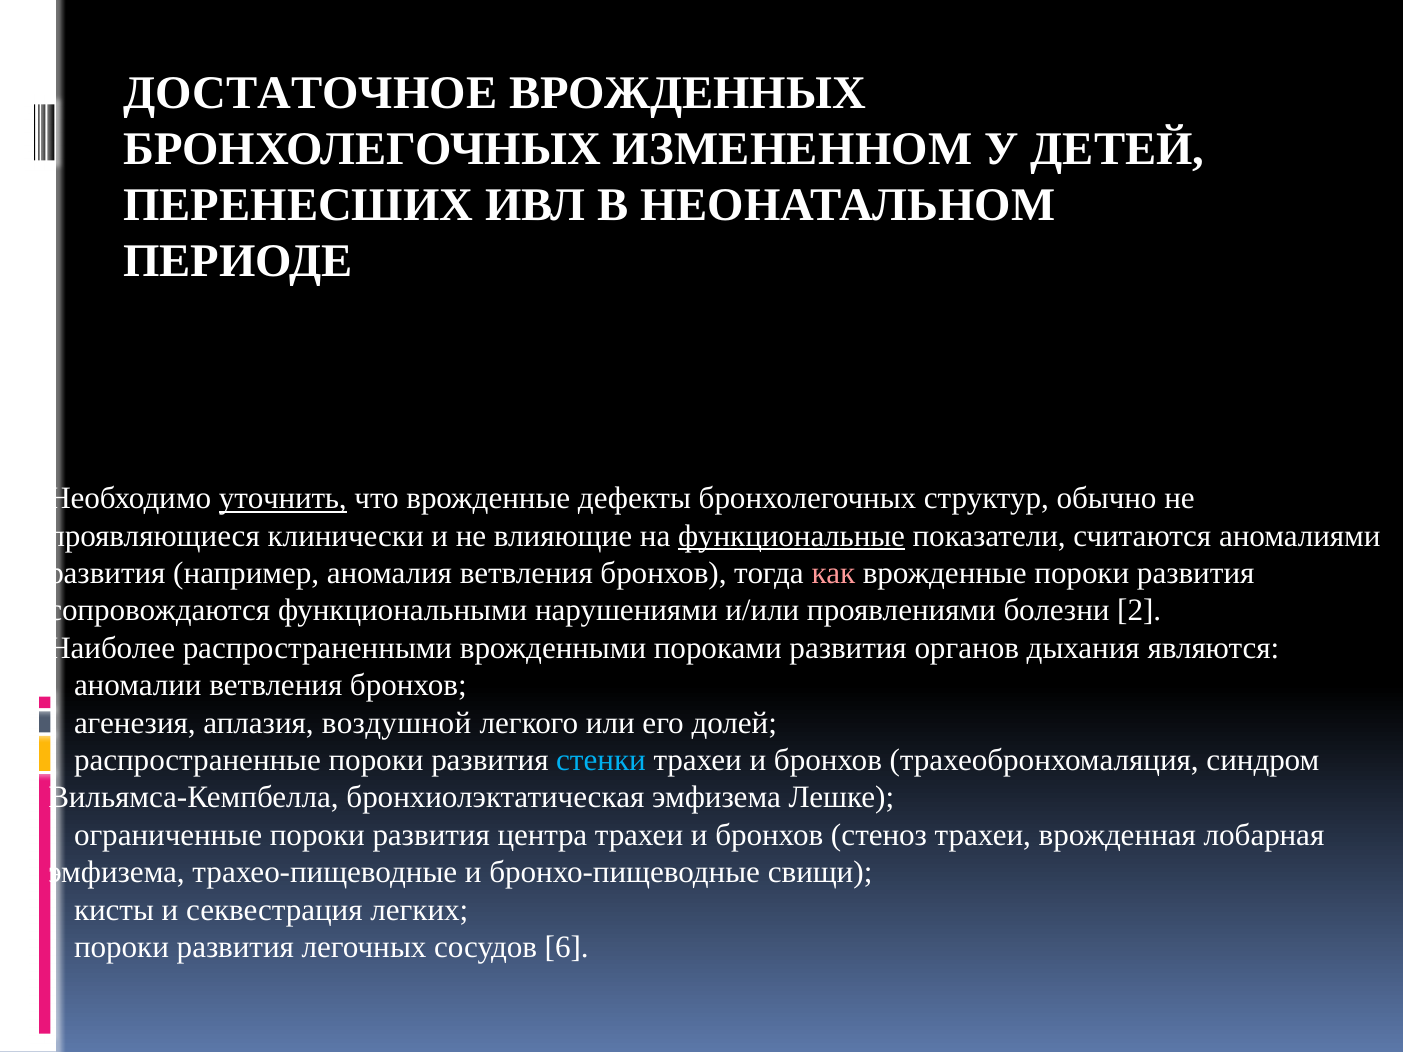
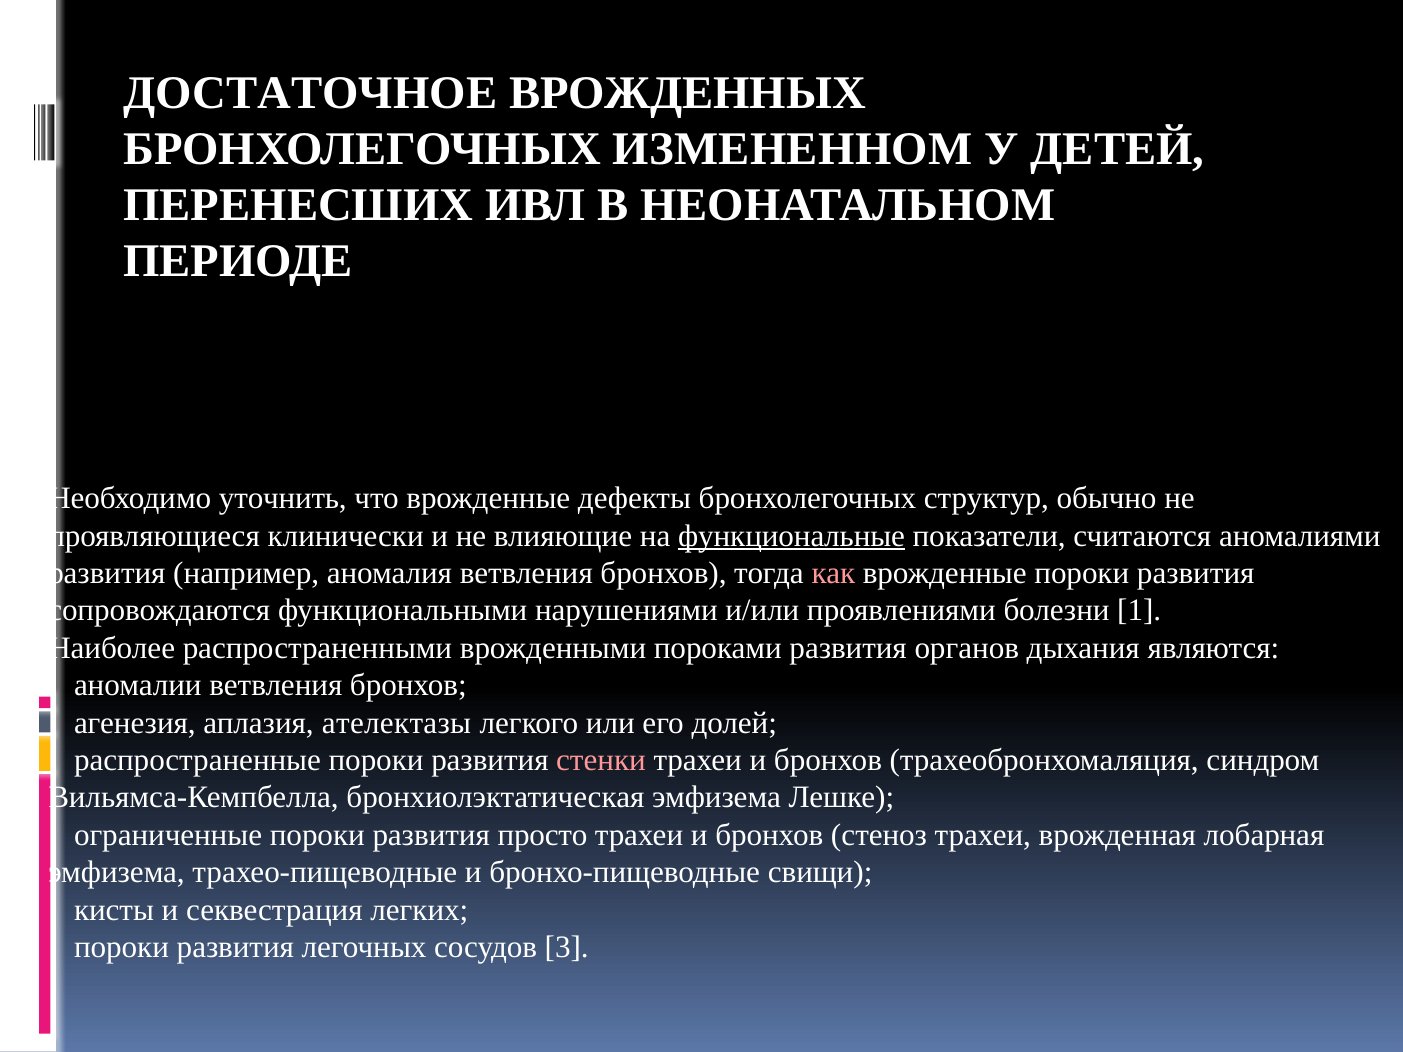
уточнить underline: present -> none
2: 2 -> 1
воздушной: воздушной -> ателектазы
стенки colour: light blue -> pink
центра: центра -> просто
6: 6 -> 3
